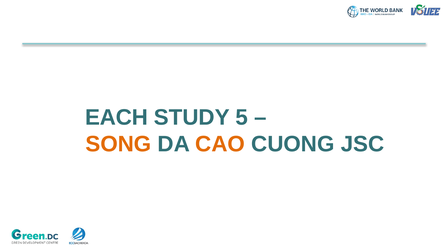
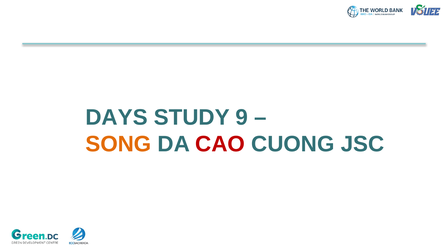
EACH: EACH -> DAYS
5: 5 -> 9
CAO colour: orange -> red
